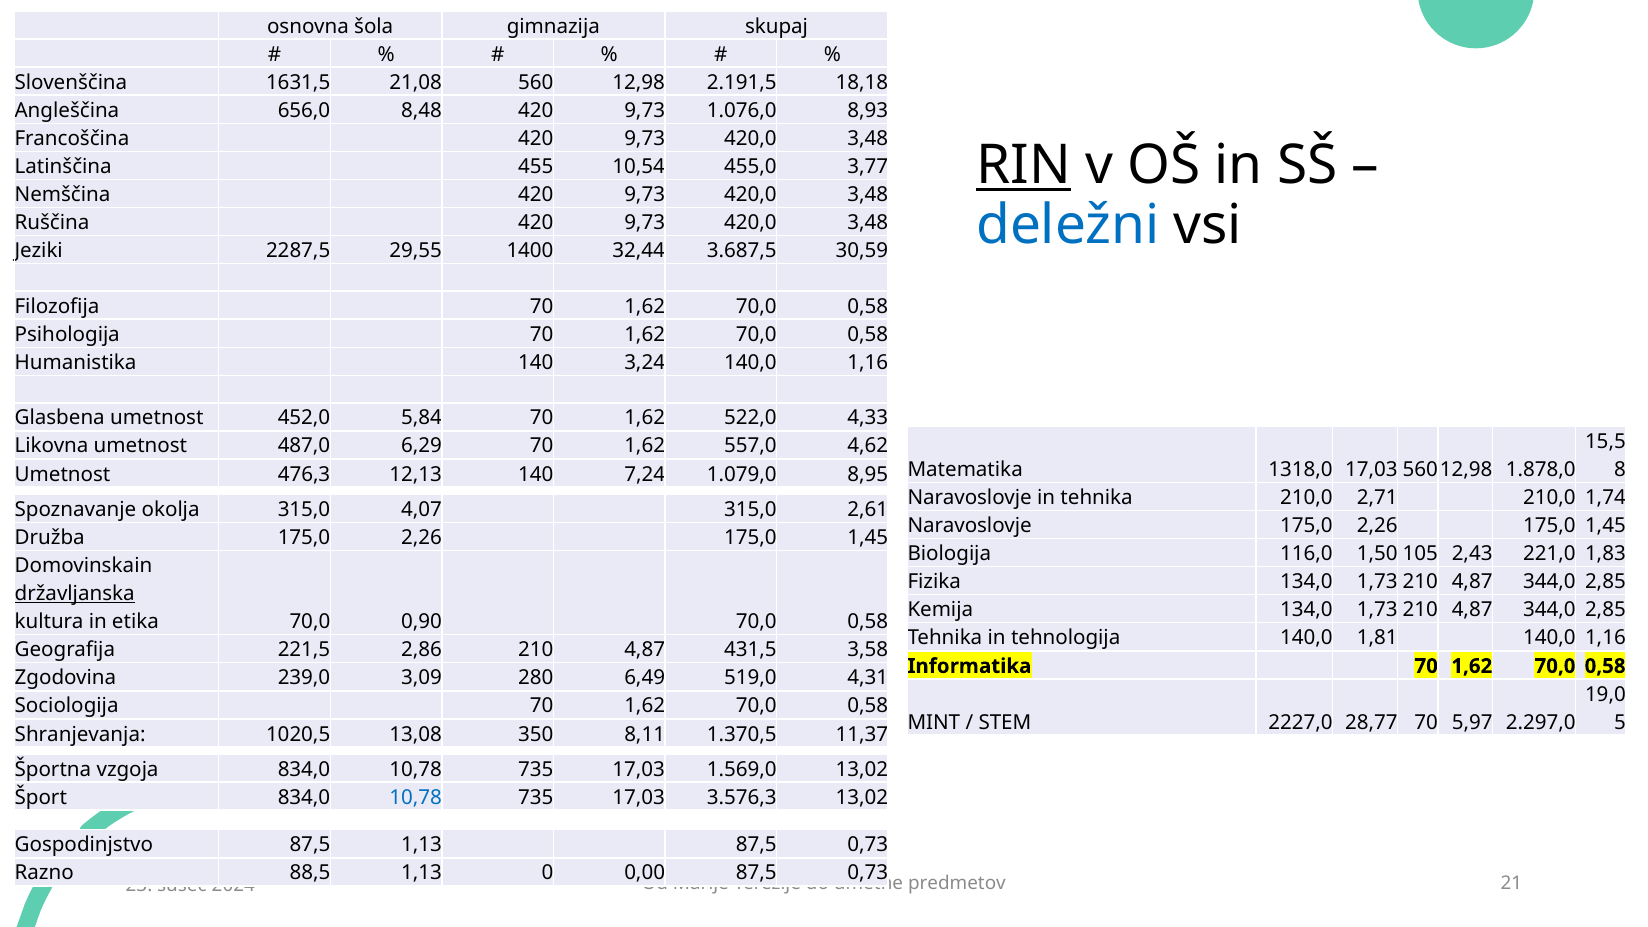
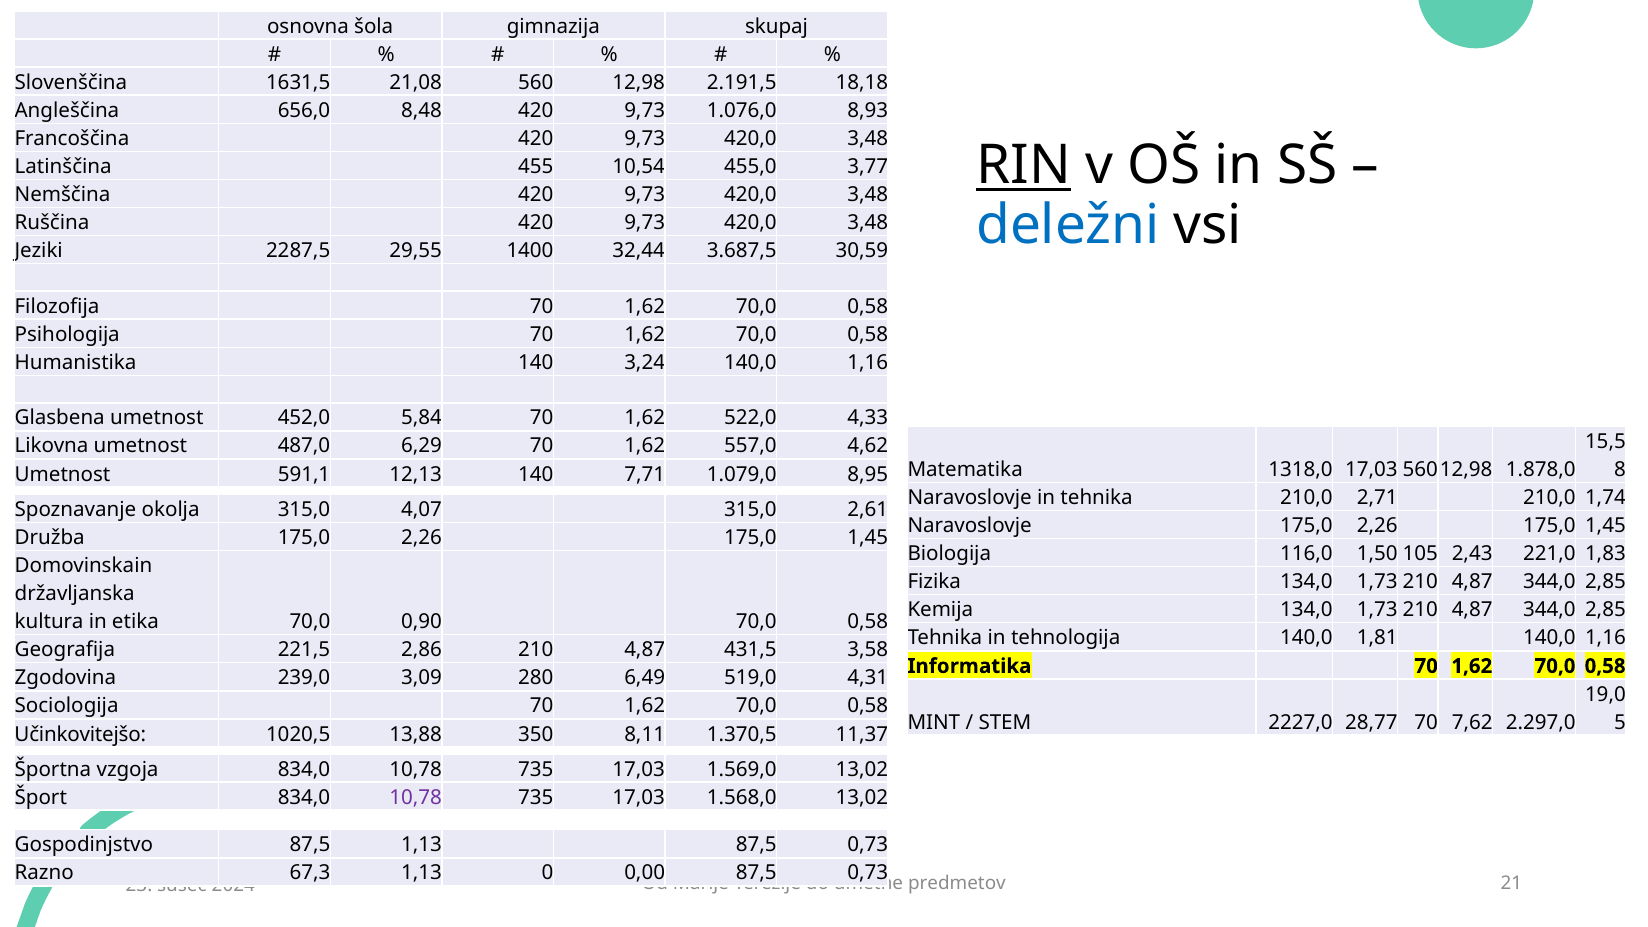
476,3: 476,3 -> 591,1
7,24: 7,24 -> 7,71
državljanska underline: present -> none
5,97: 5,97 -> 7,62
Shranjevanja: Shranjevanja -> Učinkovitejšo
13,08: 13,08 -> 13,88
10,78 at (416, 797) colour: blue -> purple
3.576,3: 3.576,3 -> 1.568,0
88,5: 88,5 -> 67,3
